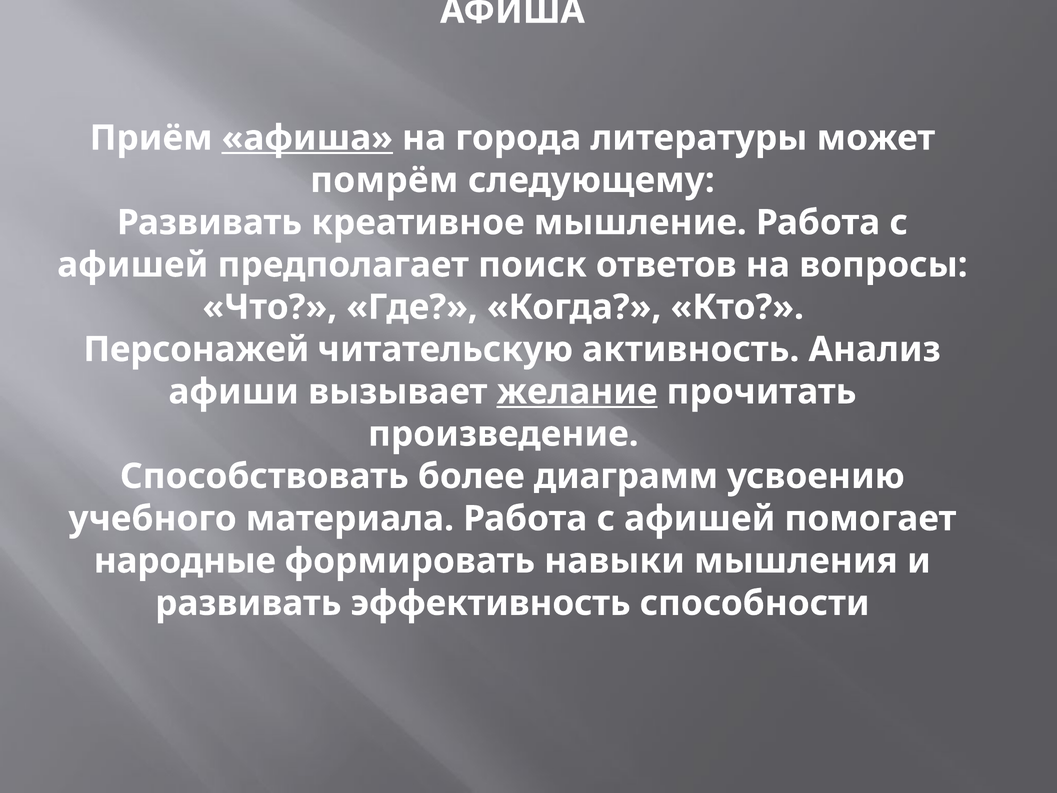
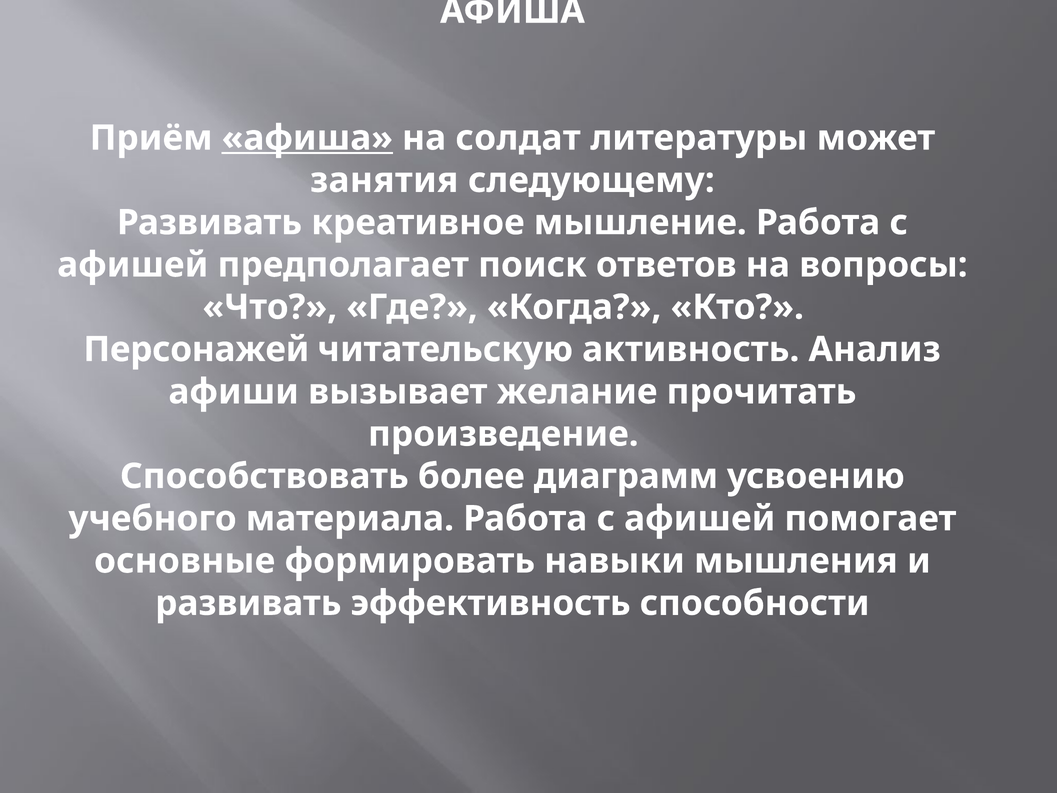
города: города -> солдат
помрём: помрём -> занятия
желание underline: present -> none
народные: народные -> основные
